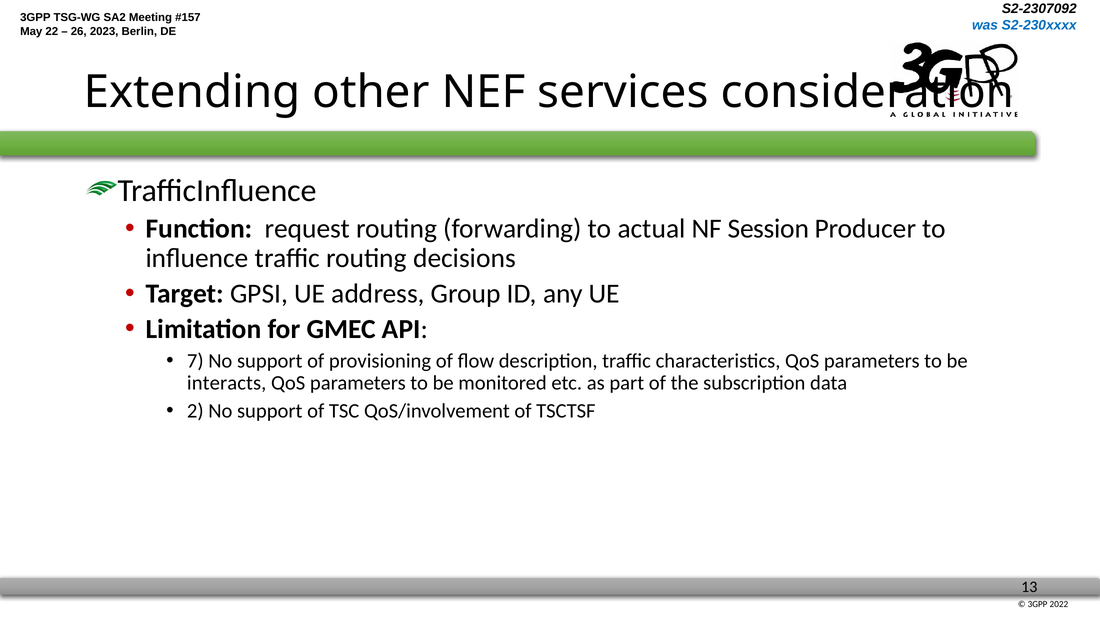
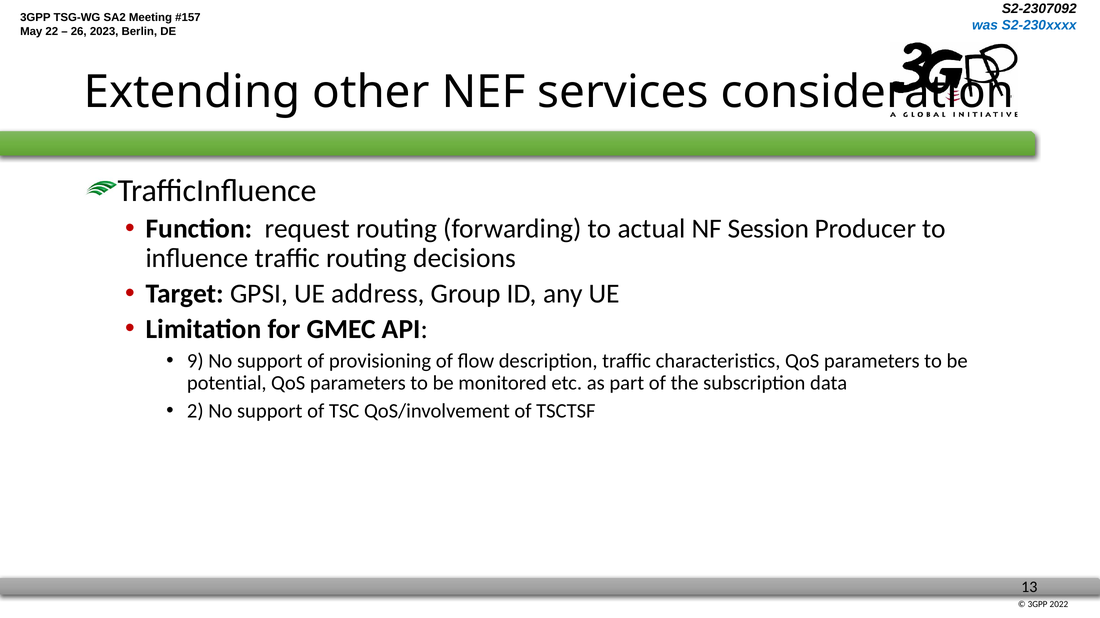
7: 7 -> 9
interacts: interacts -> potential
